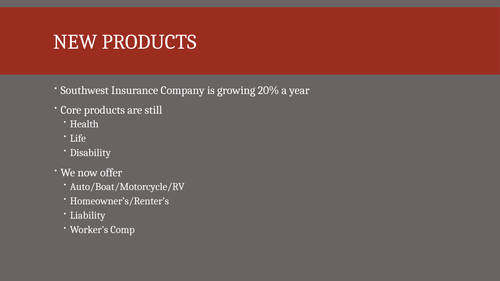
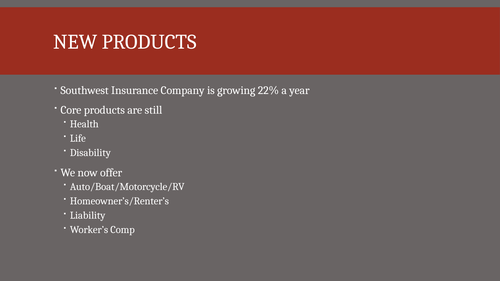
20%: 20% -> 22%
